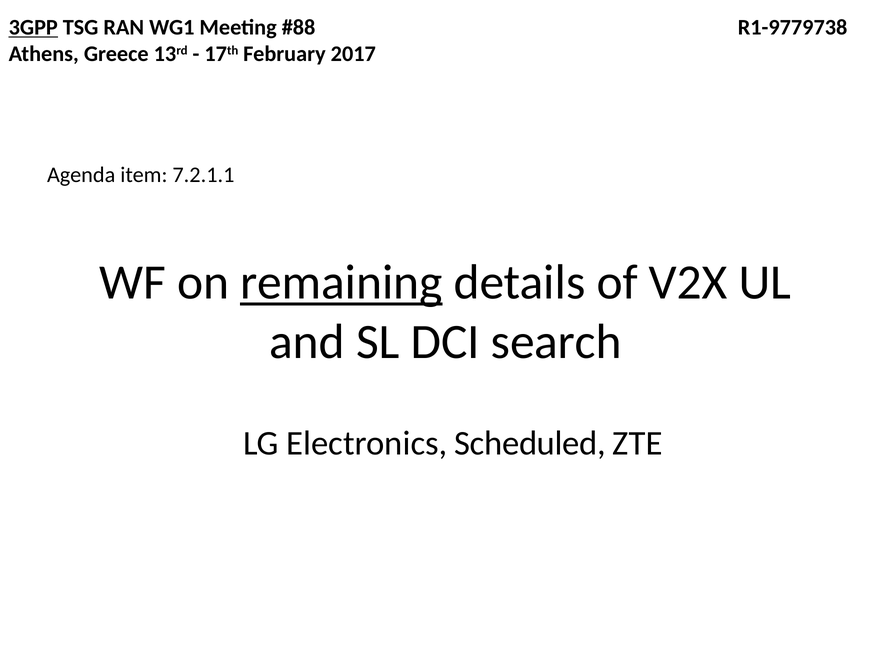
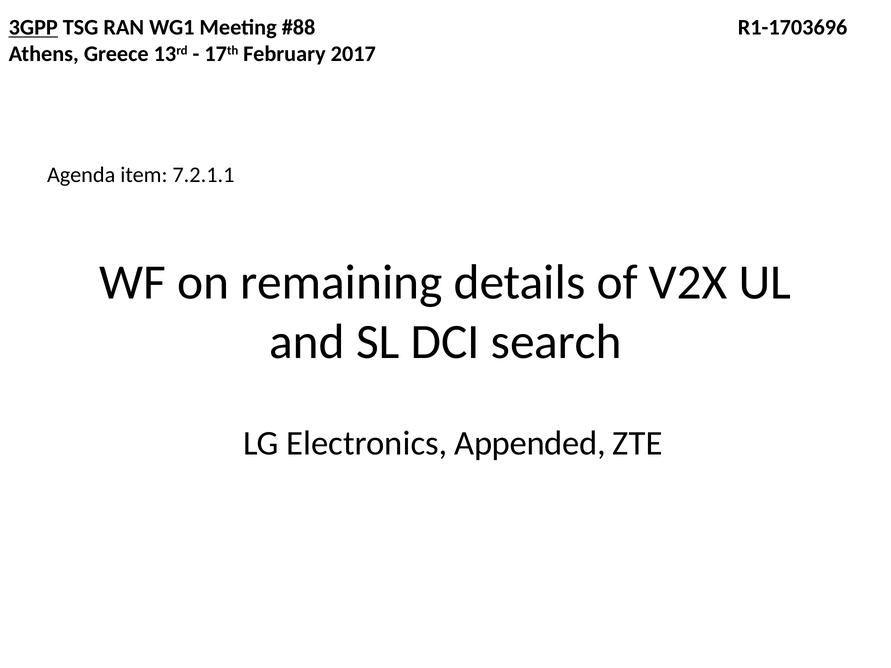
R1-9779738: R1-9779738 -> R1-1703696
remaining underline: present -> none
Scheduled: Scheduled -> Appended
